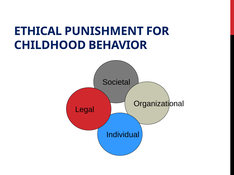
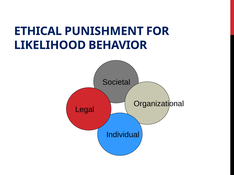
CHILDHOOD: CHILDHOOD -> LIKELIHOOD
